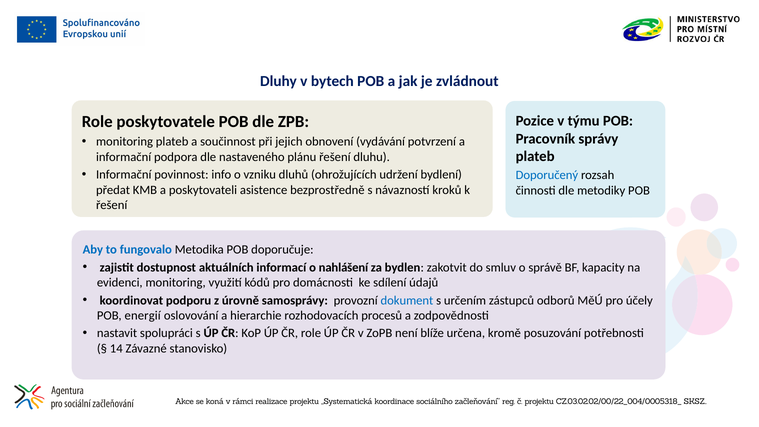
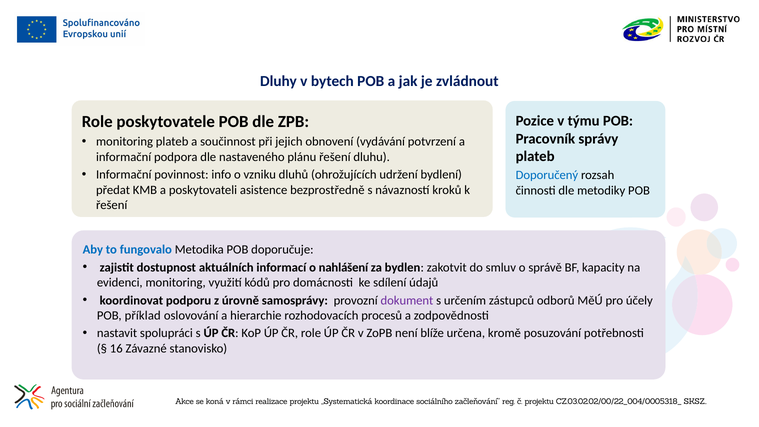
dokument colour: blue -> purple
energií: energií -> příklad
14: 14 -> 16
